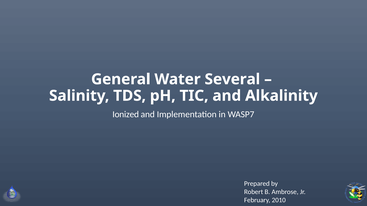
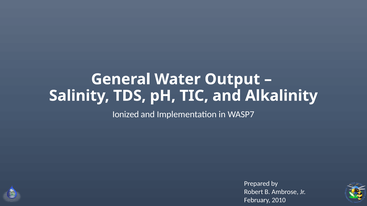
Several: Several -> Output
